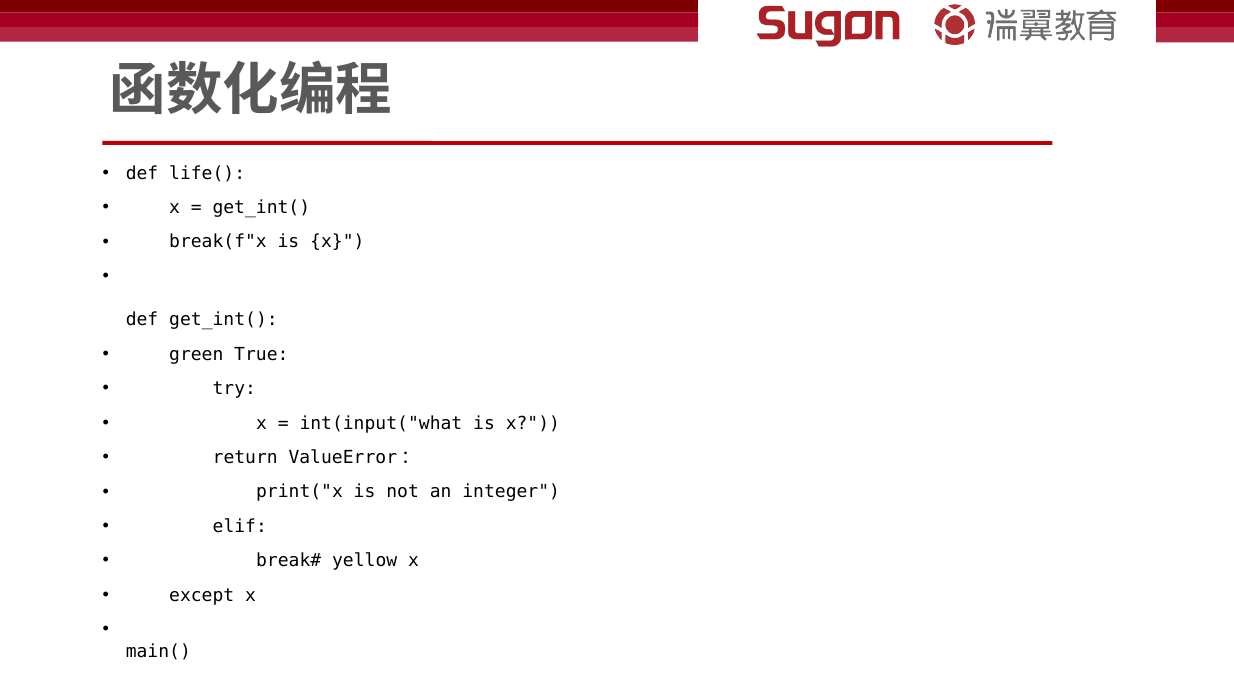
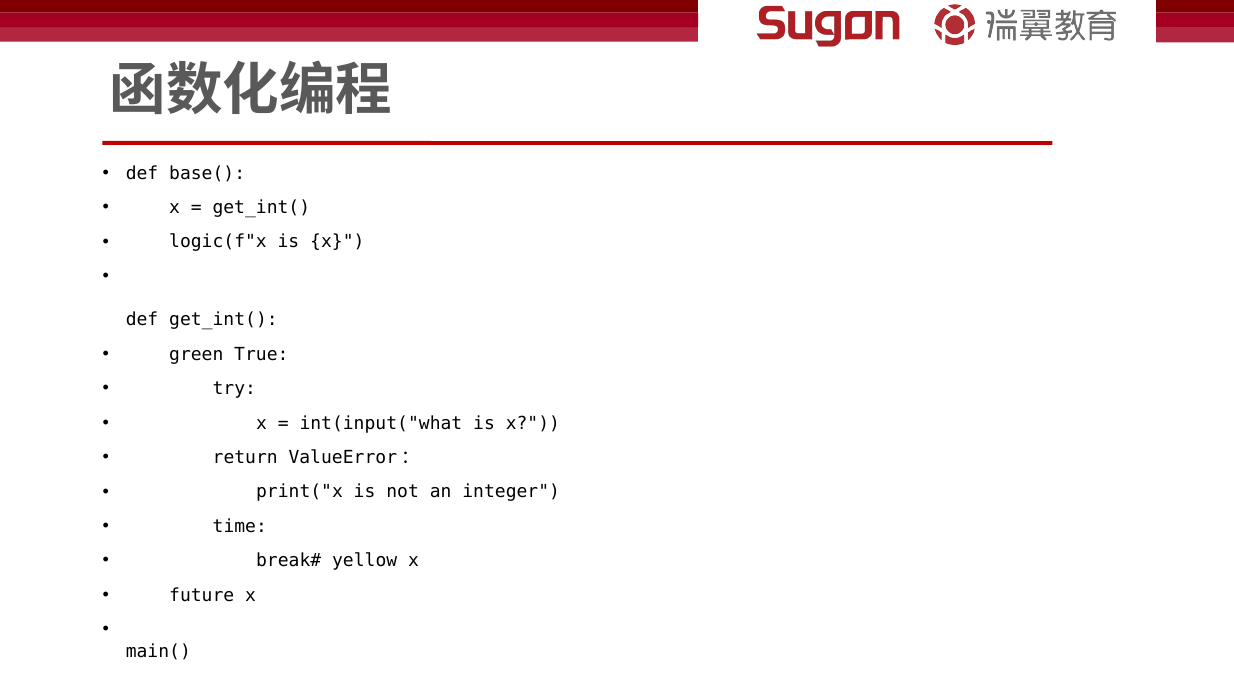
life(: life( -> base(
break(f"x: break(f"x -> logic(f"x
elif: elif -> time
except: except -> future
